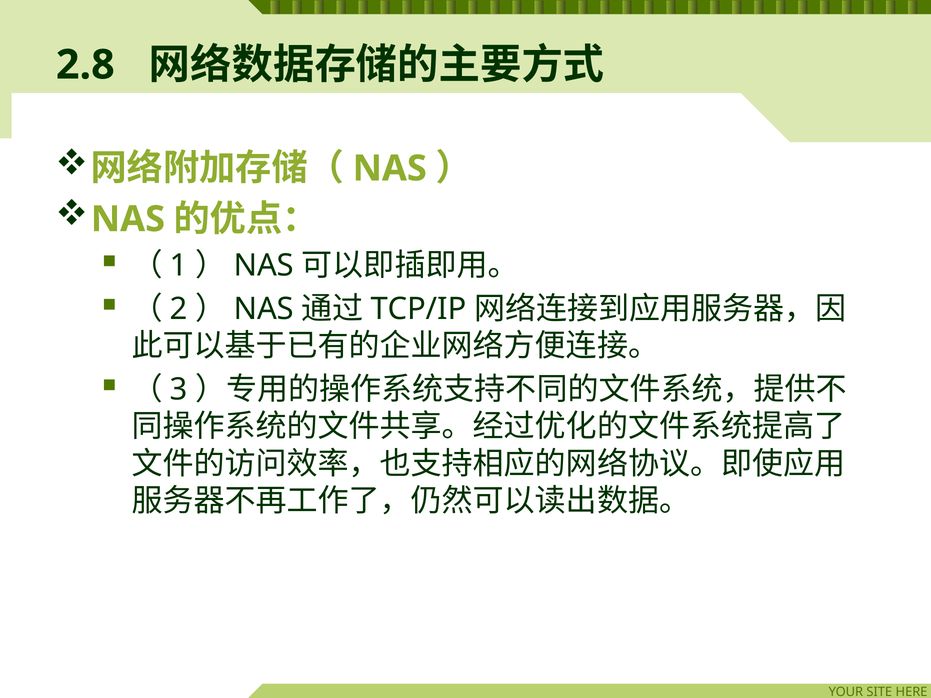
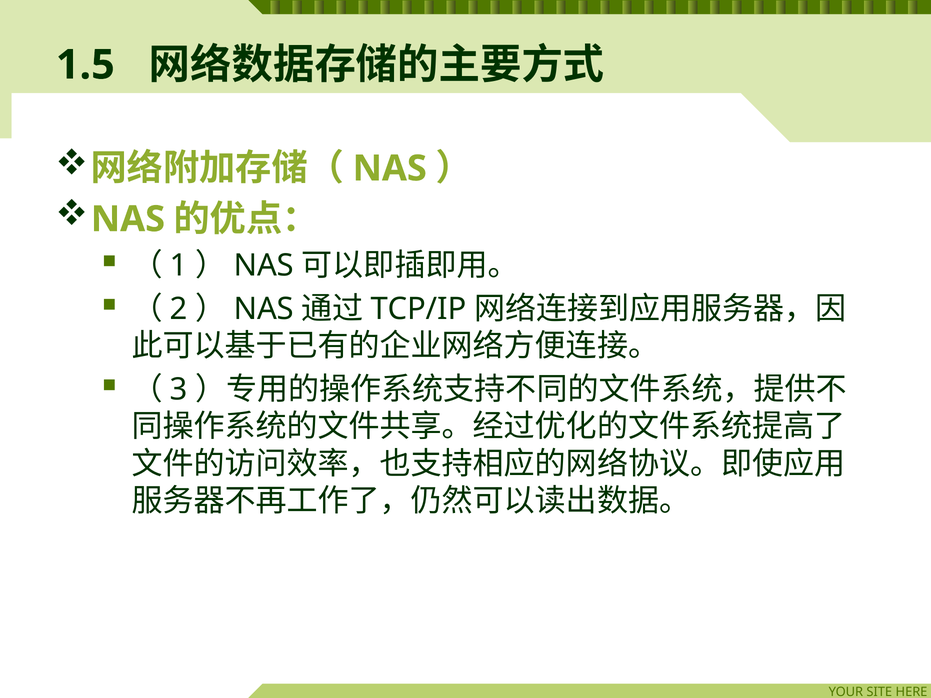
2.8: 2.8 -> 1.5
